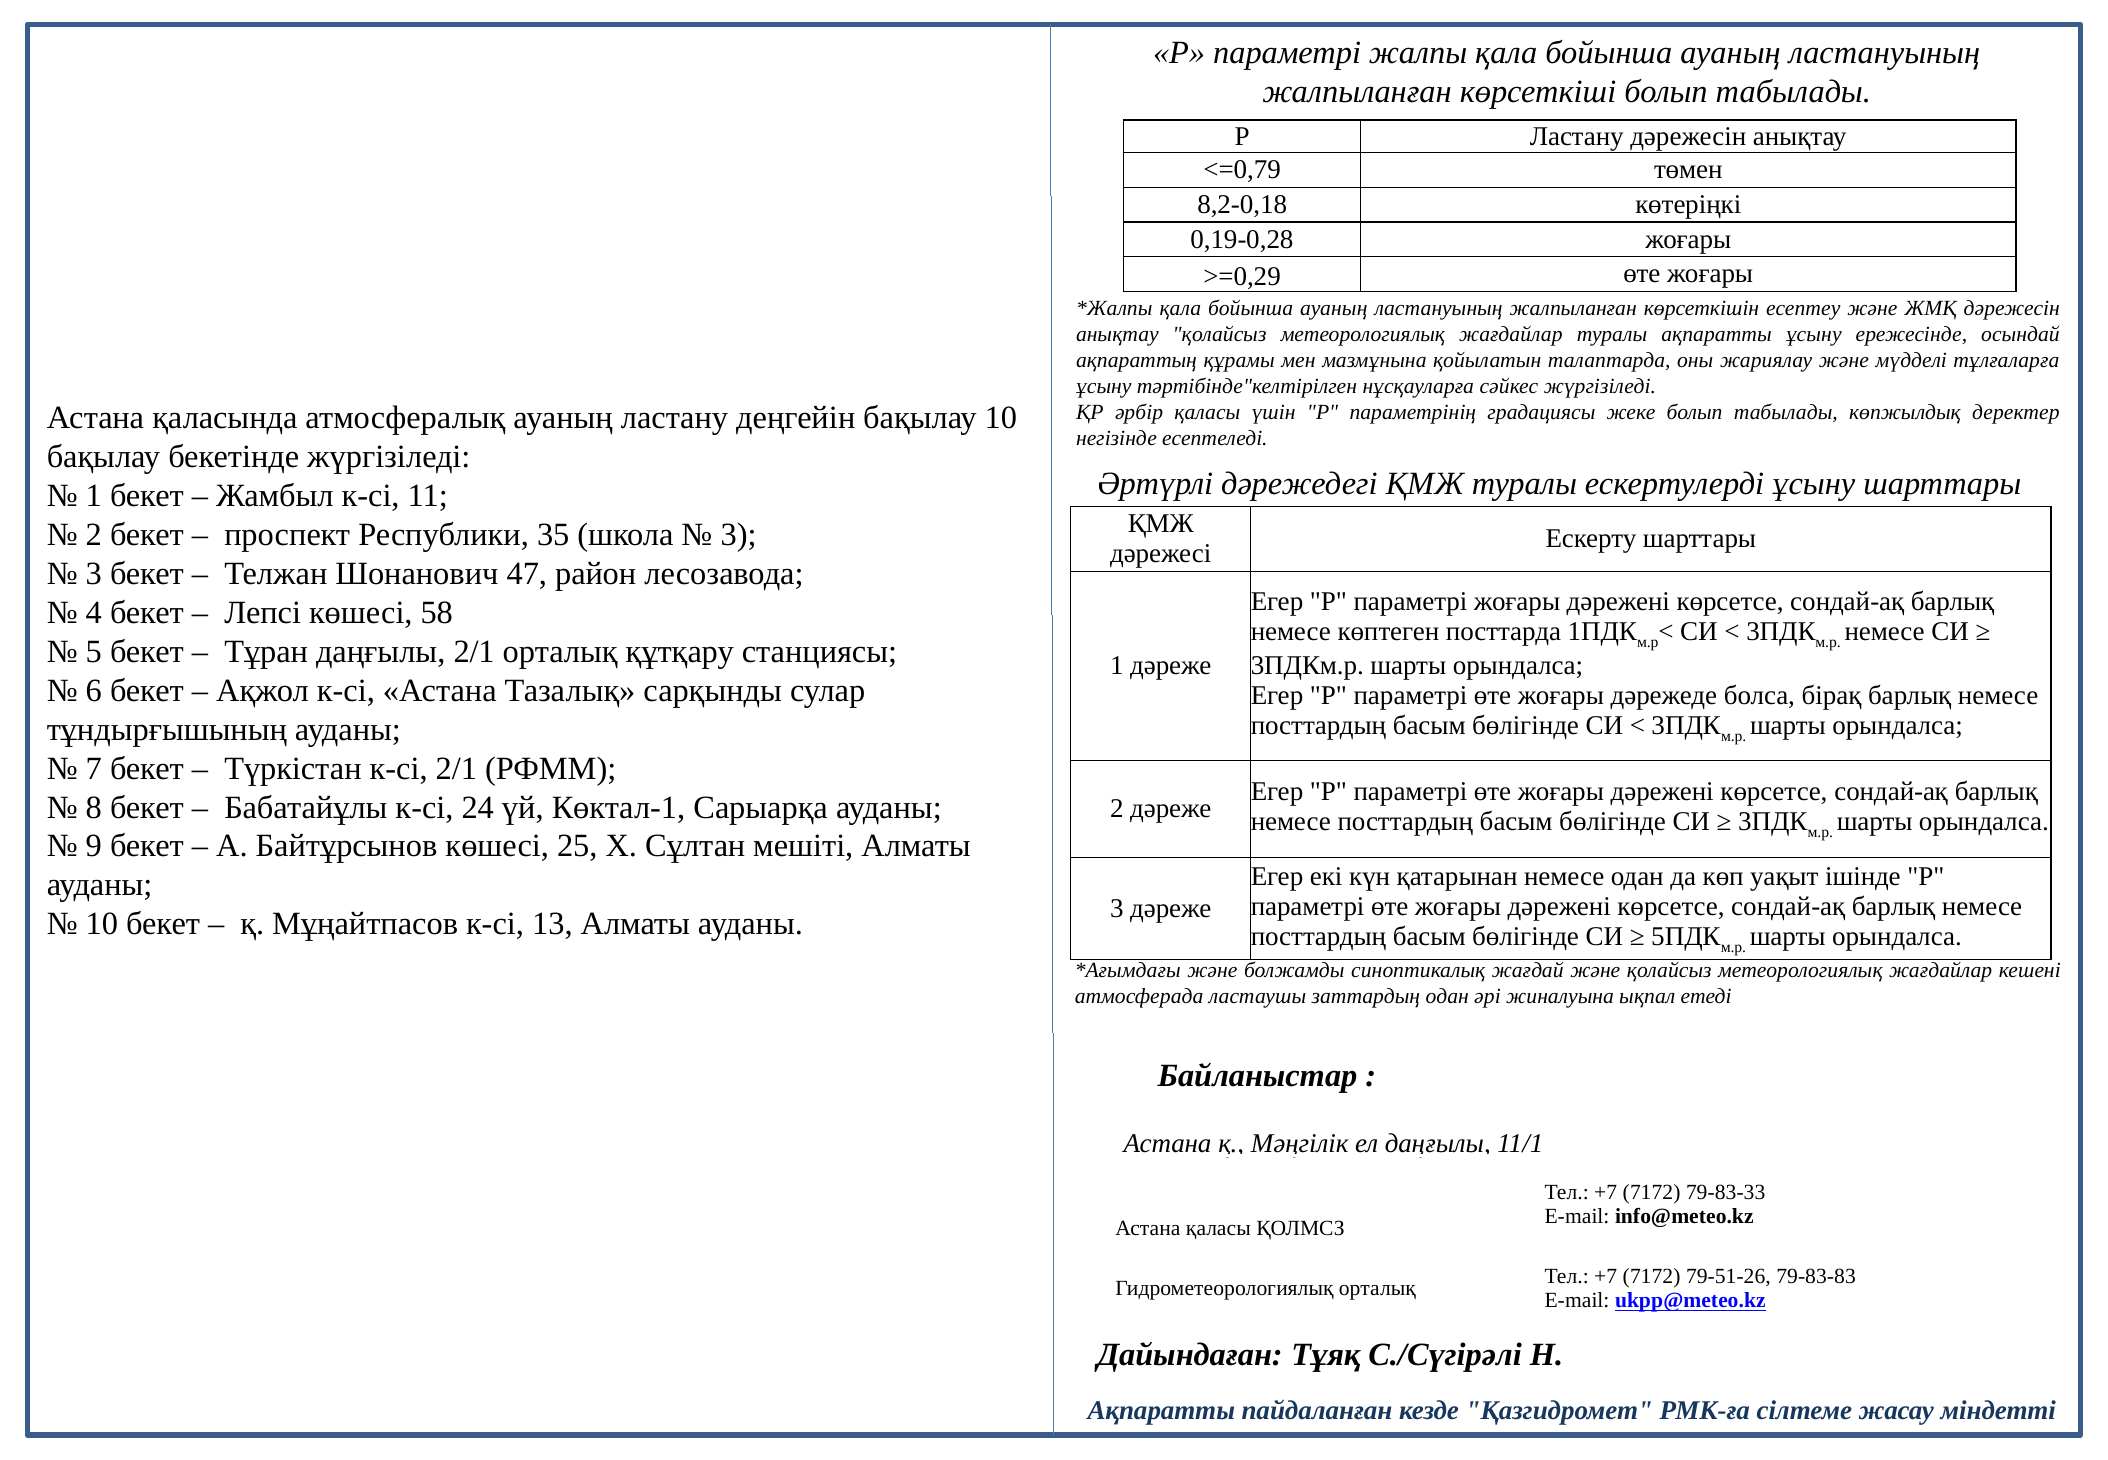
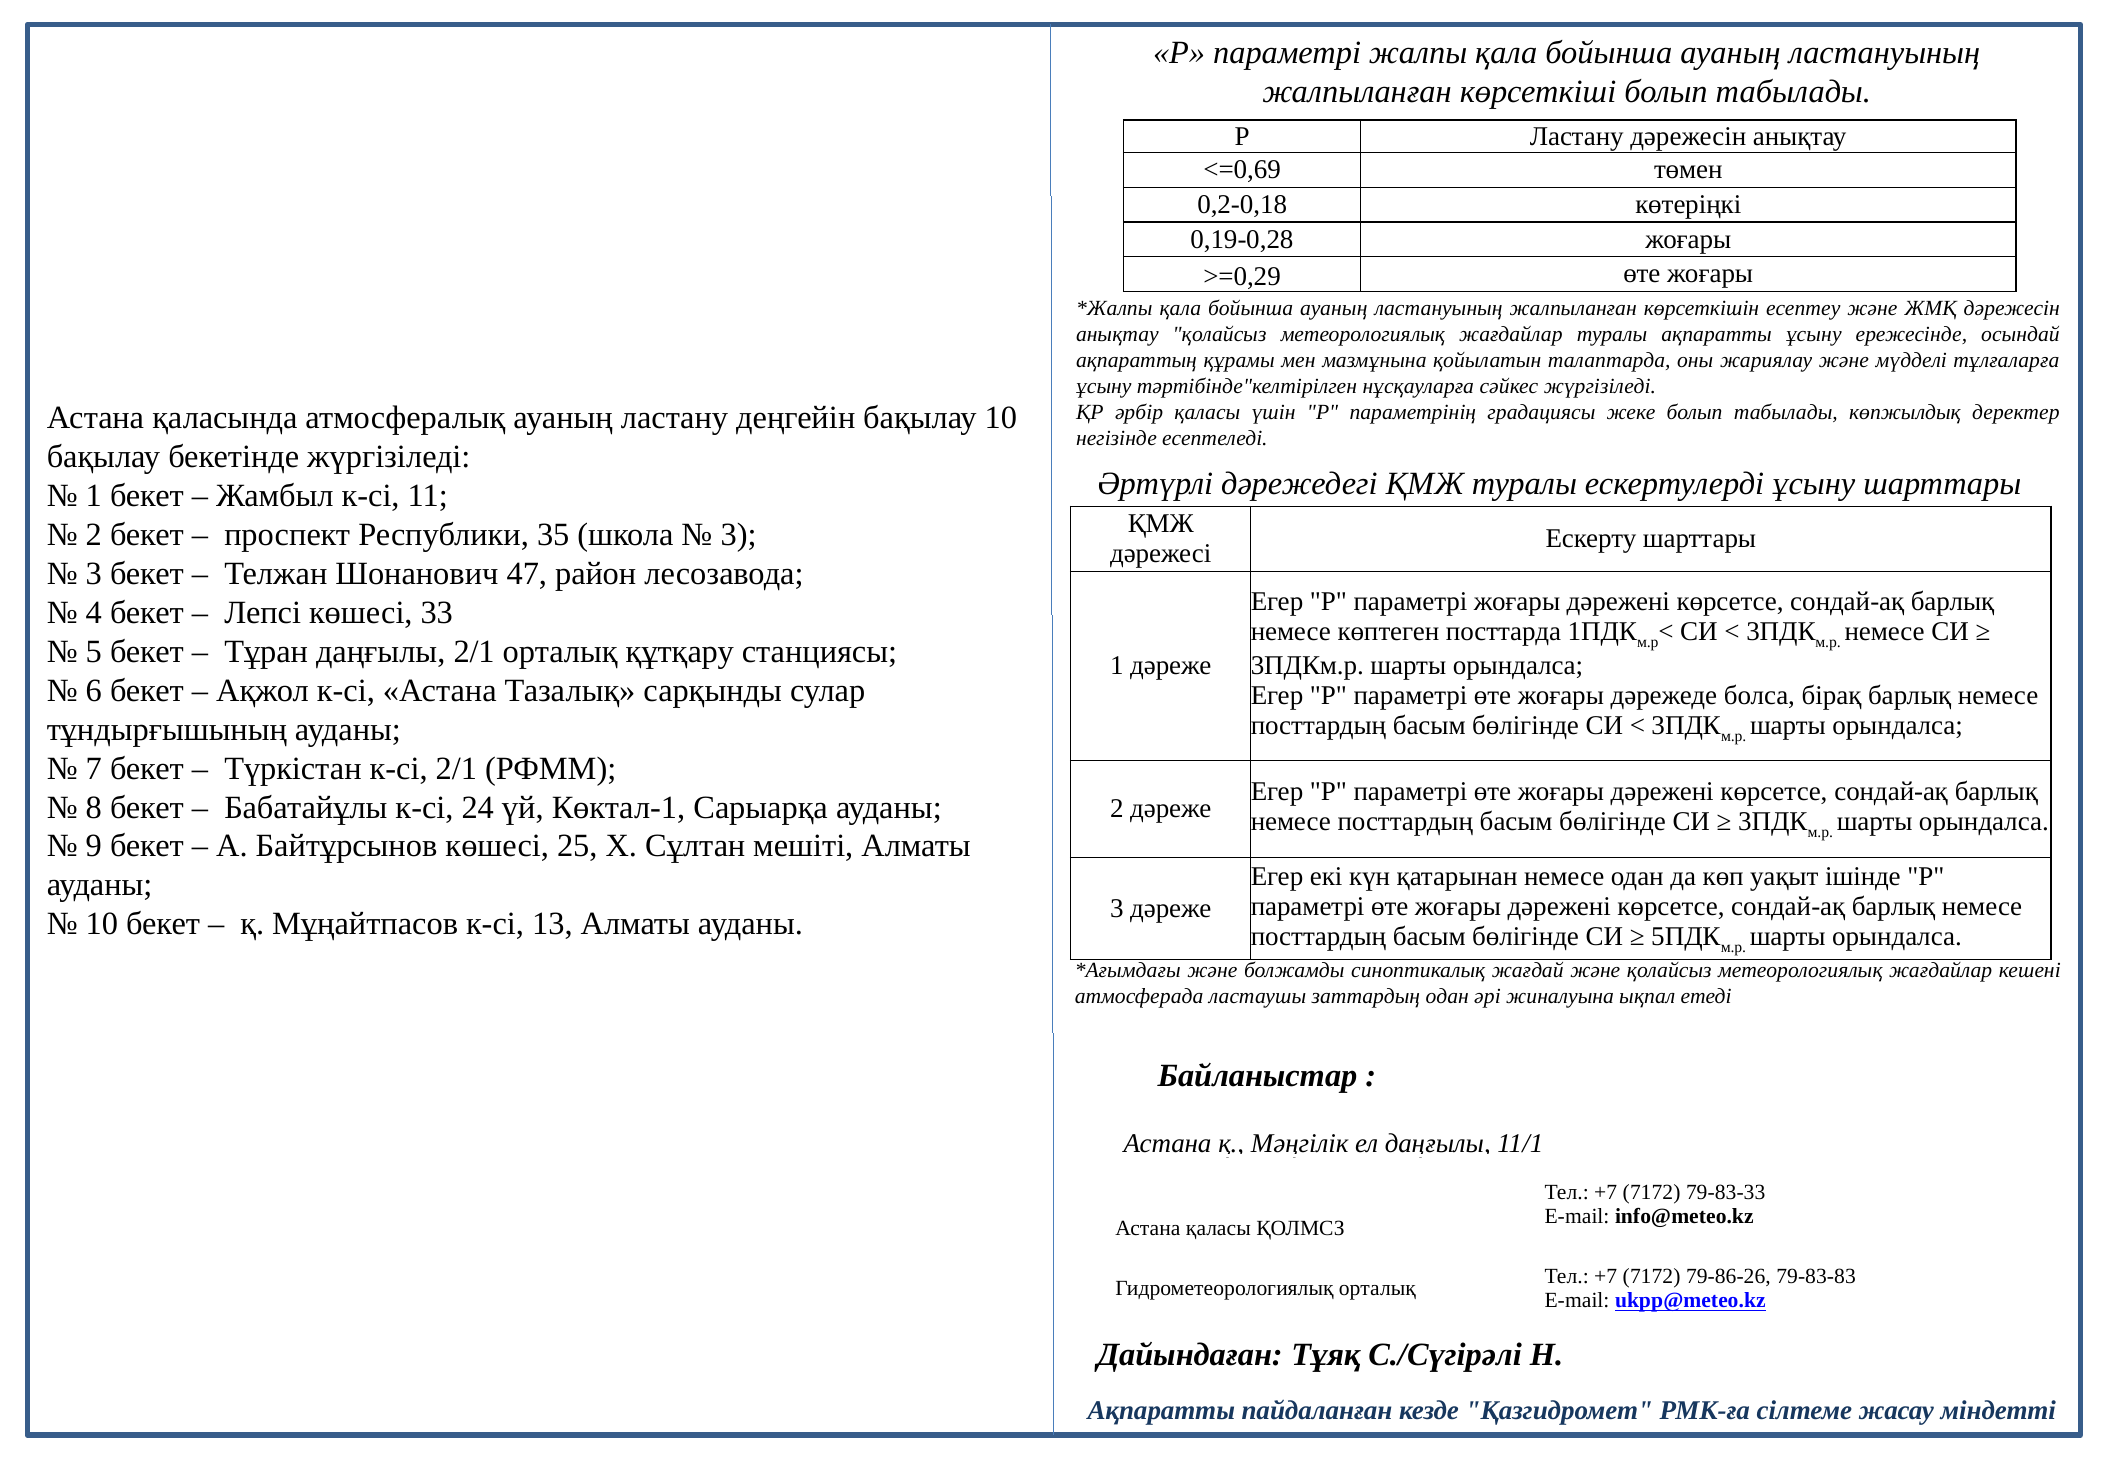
<=0,79: <=0,79 -> <=0,69
8,2-0,18: 8,2-0,18 -> 0,2-0,18
58: 58 -> 33
79-51-26: 79-51-26 -> 79-86-26
